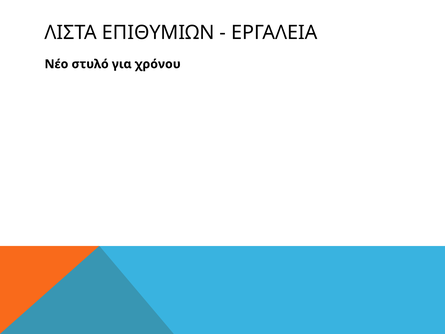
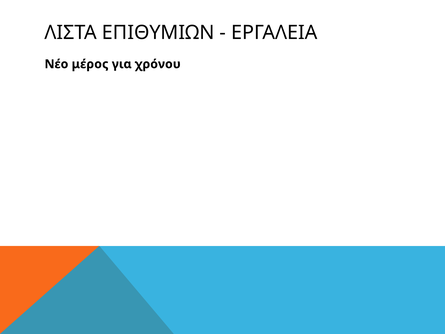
στυλό: στυλό -> μέρος
